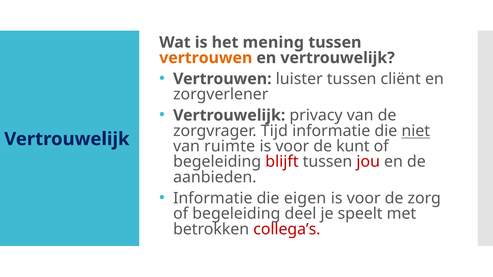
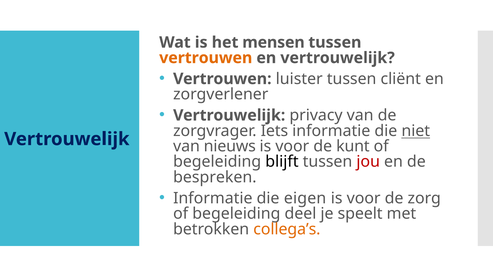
mening: mening -> mensen
Tijd: Tijd -> Iets
ruimte: ruimte -> nieuws
blijft colour: red -> black
aanbieden: aanbieden -> bespreken
collega’s colour: red -> orange
